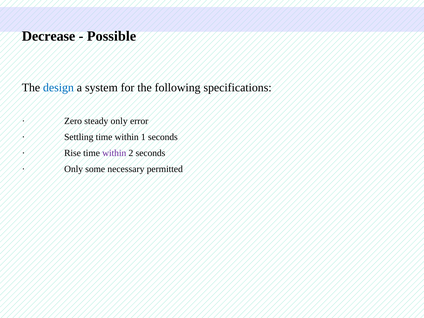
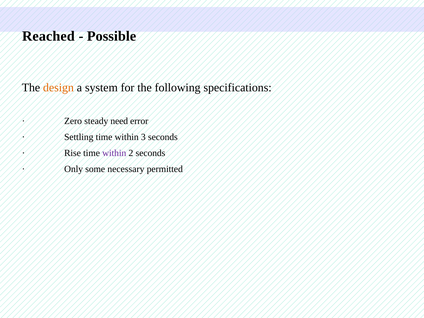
Decrease: Decrease -> Reached
design colour: blue -> orange
steady only: only -> need
1: 1 -> 3
